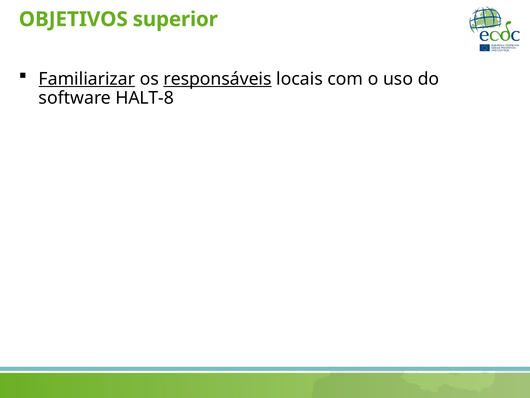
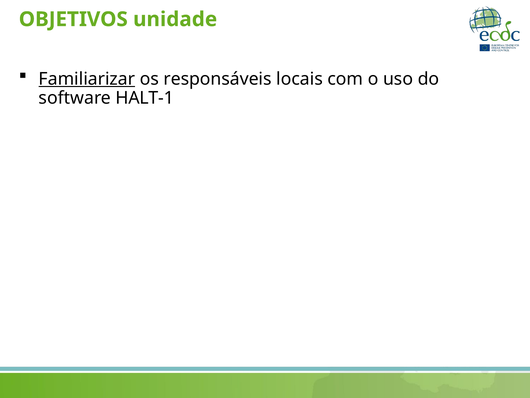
superior: superior -> unidade
responsáveis underline: present -> none
HALT-8: HALT-8 -> HALT-1
